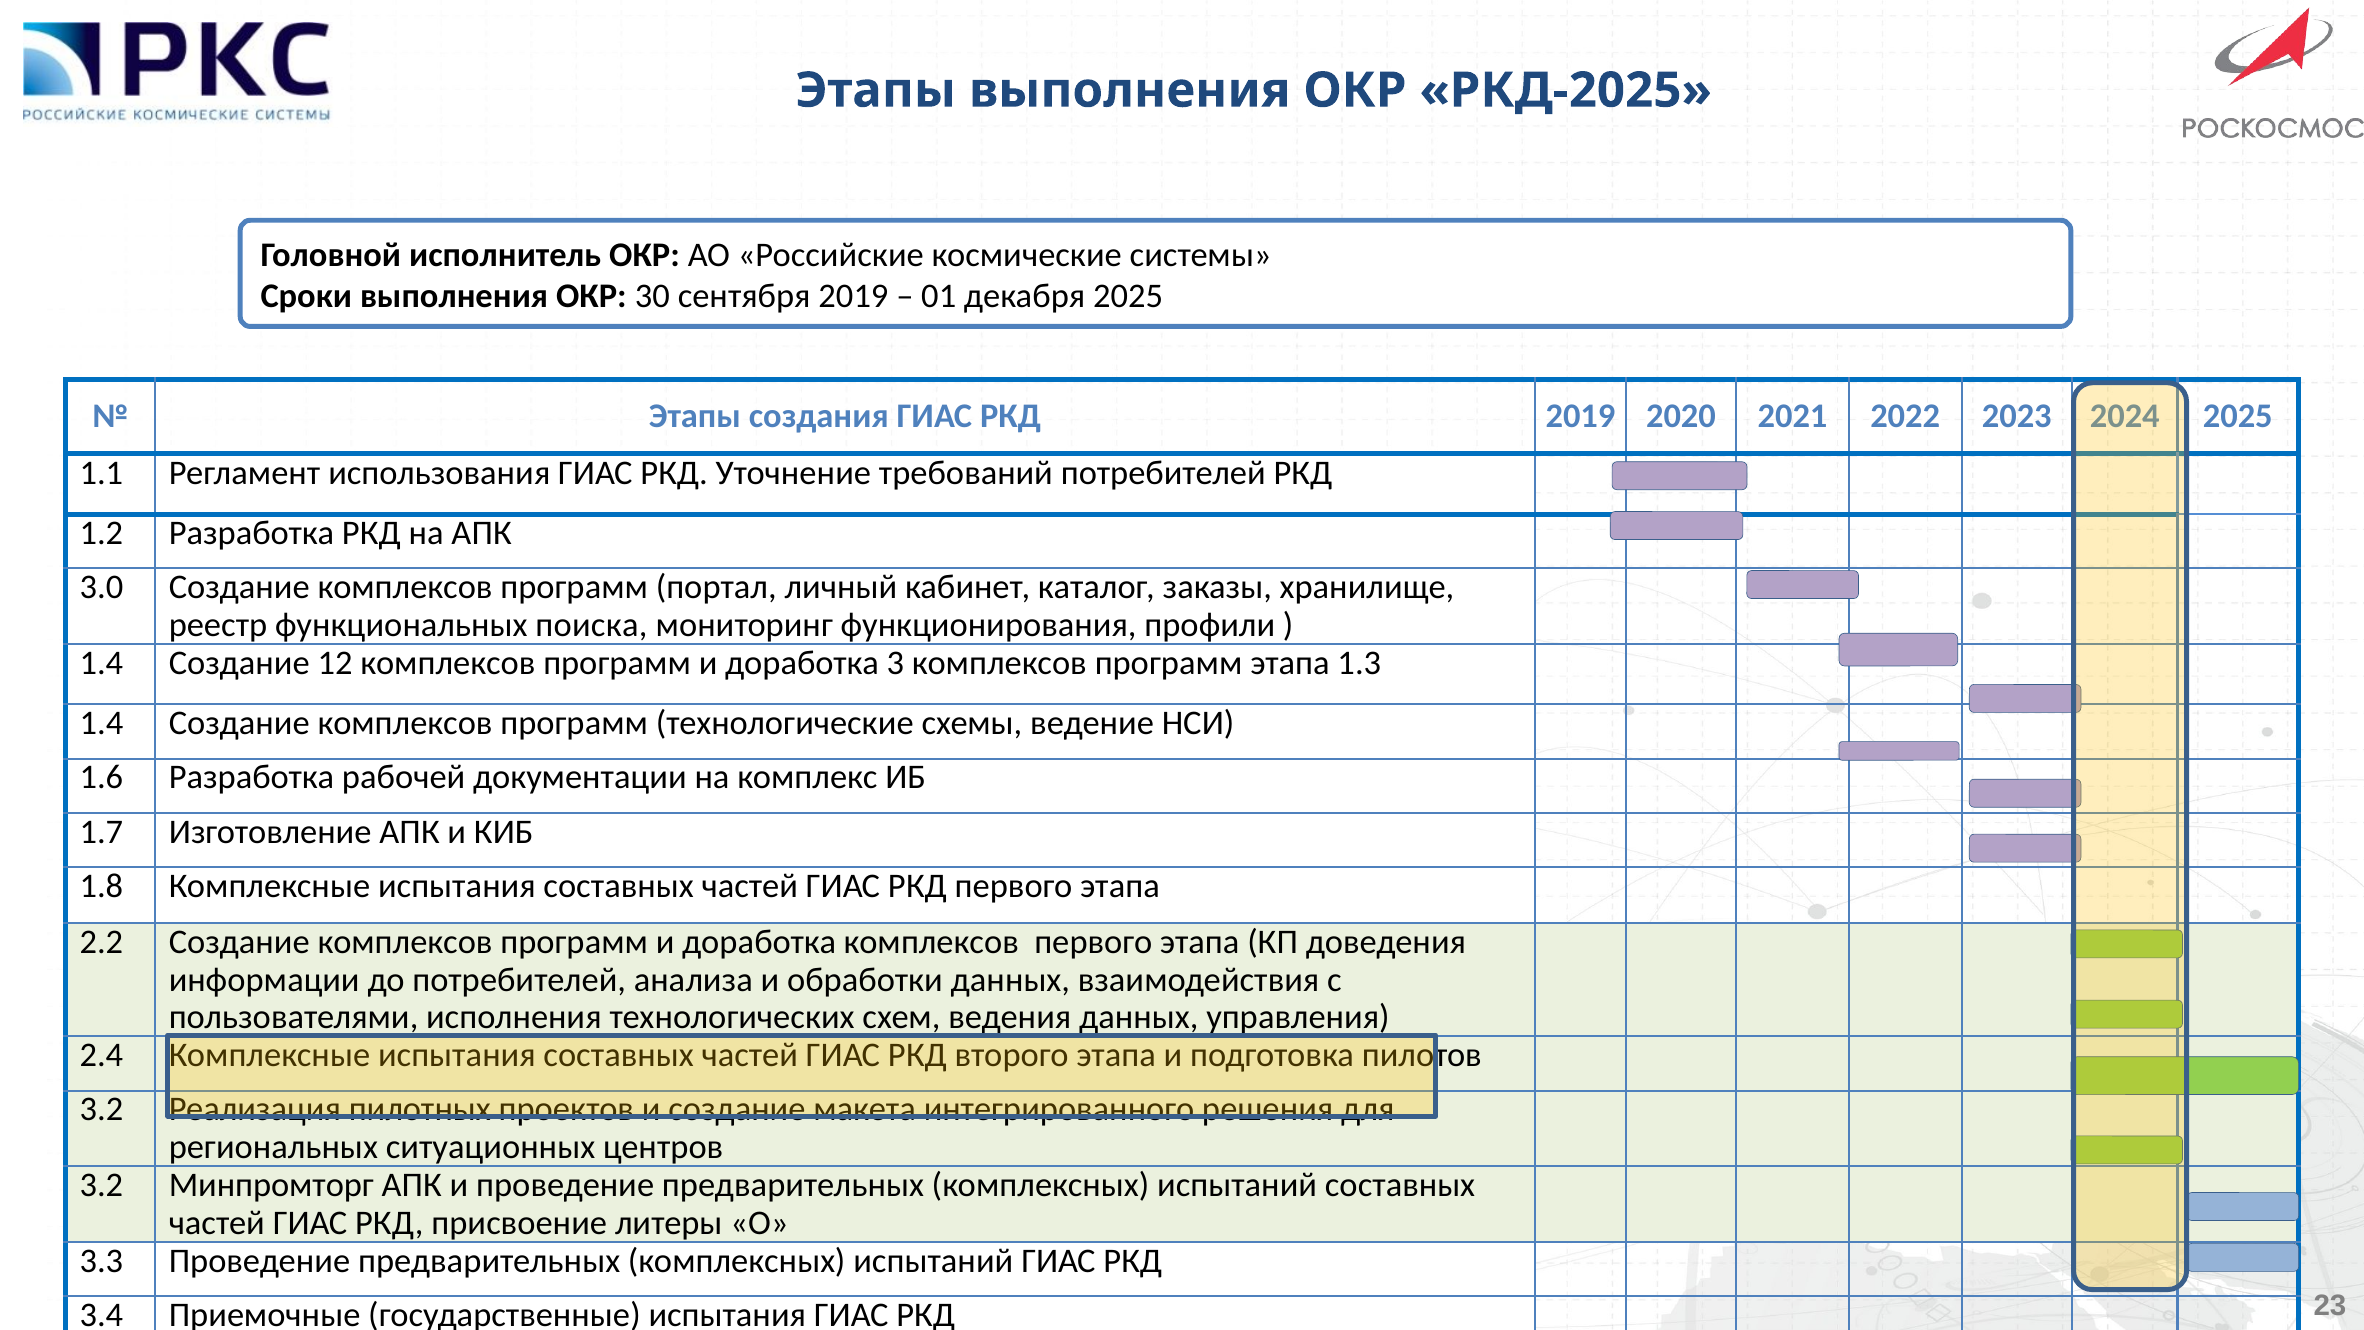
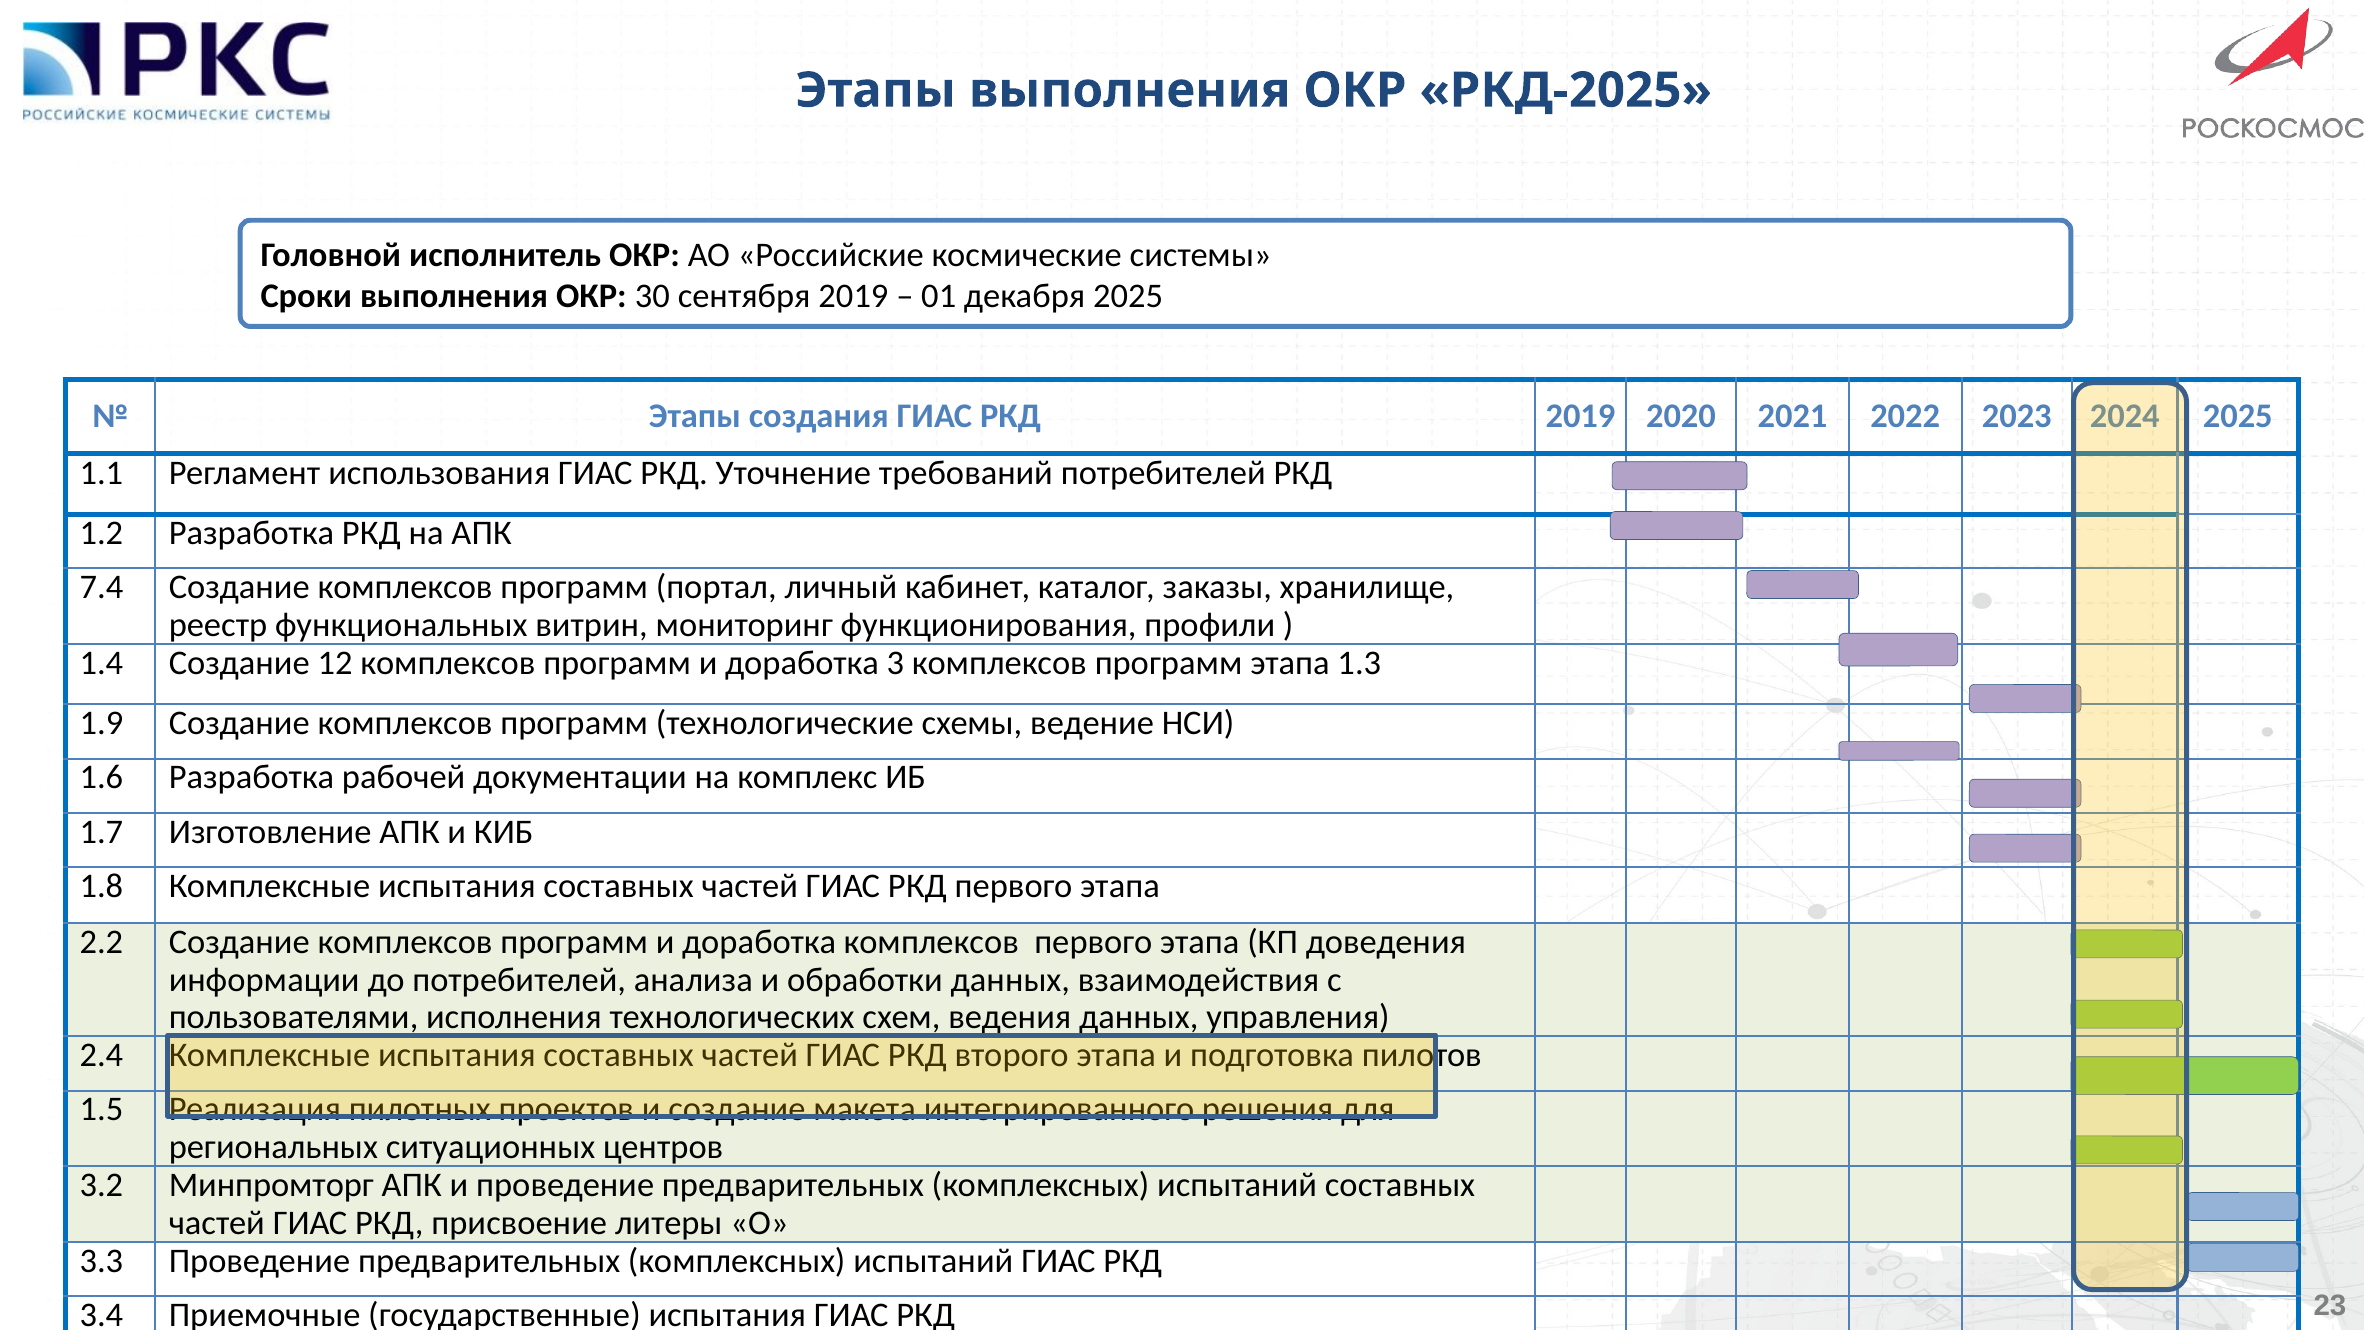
3.0: 3.0 -> 7.4
поиска: поиска -> витрин
1.4 at (101, 723): 1.4 -> 1.9
3.2 at (101, 1109): 3.2 -> 1.5
